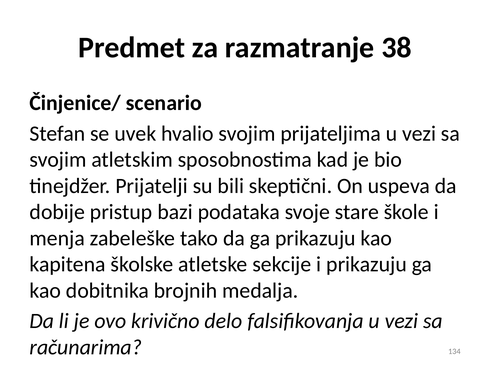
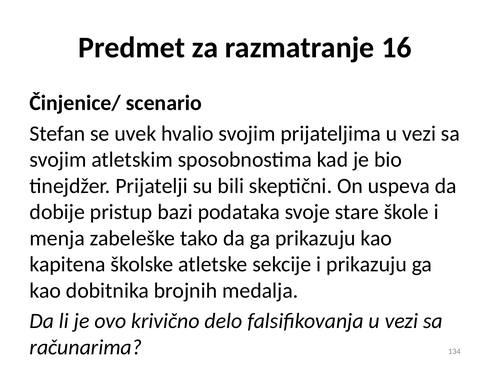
38: 38 -> 16
